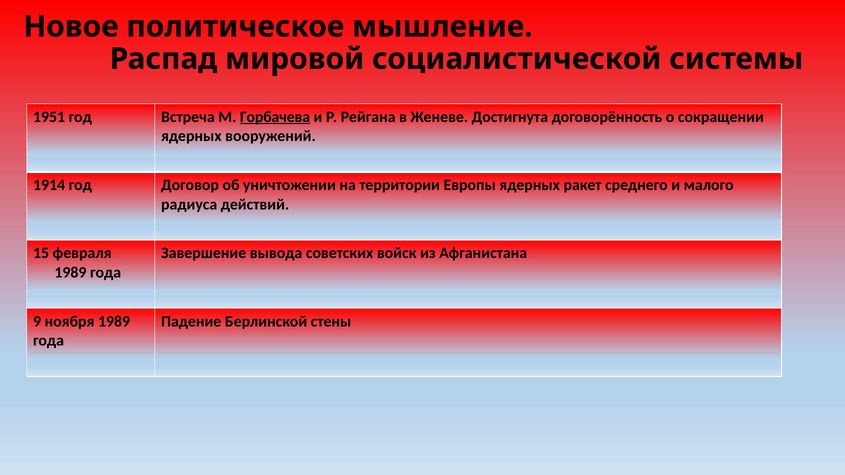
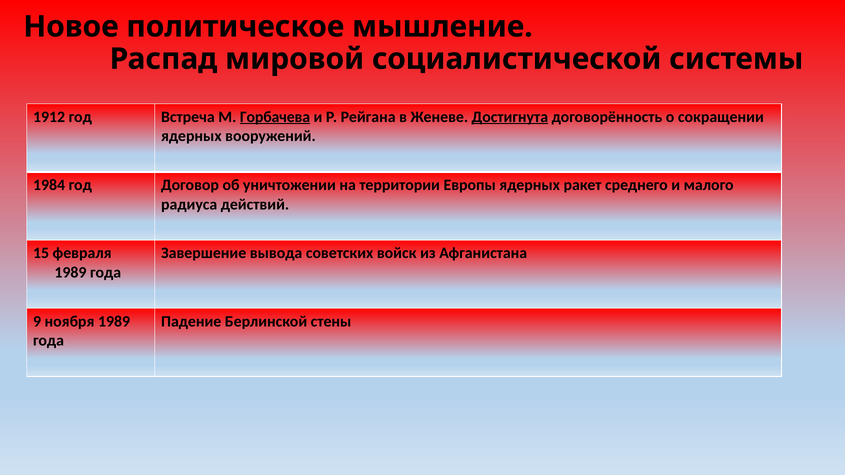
1951: 1951 -> 1912
Достигнута underline: none -> present
1914: 1914 -> 1984
